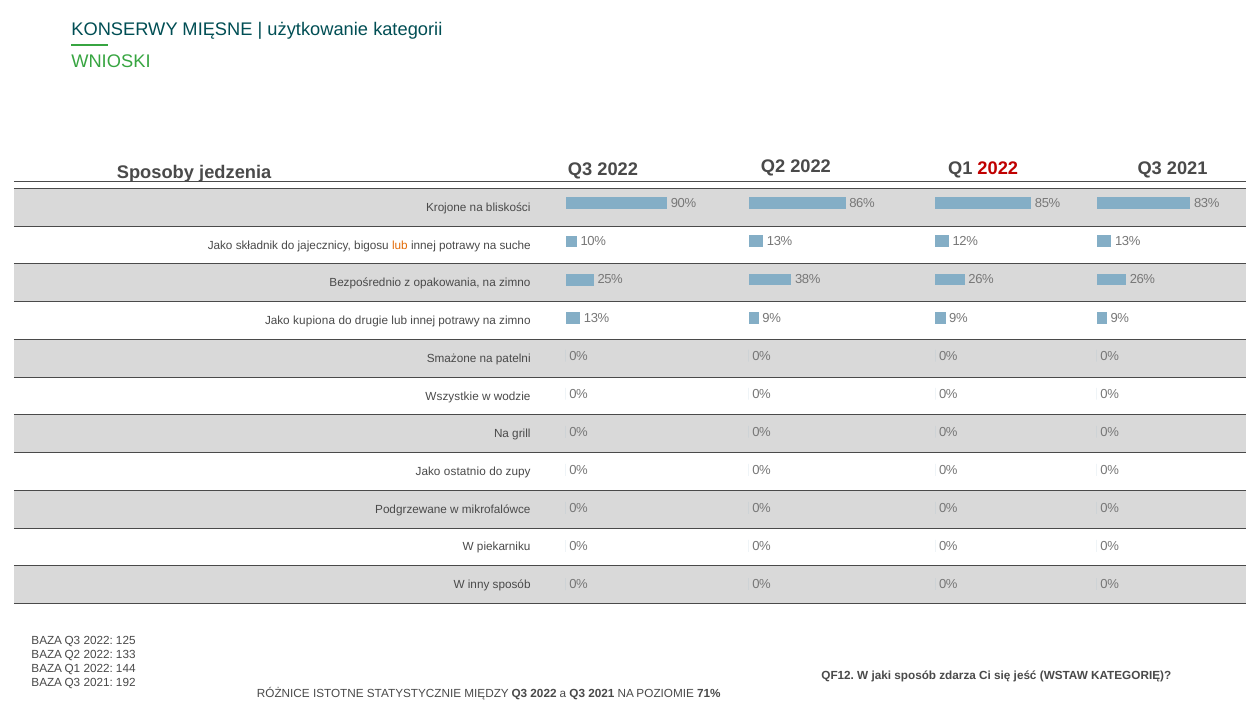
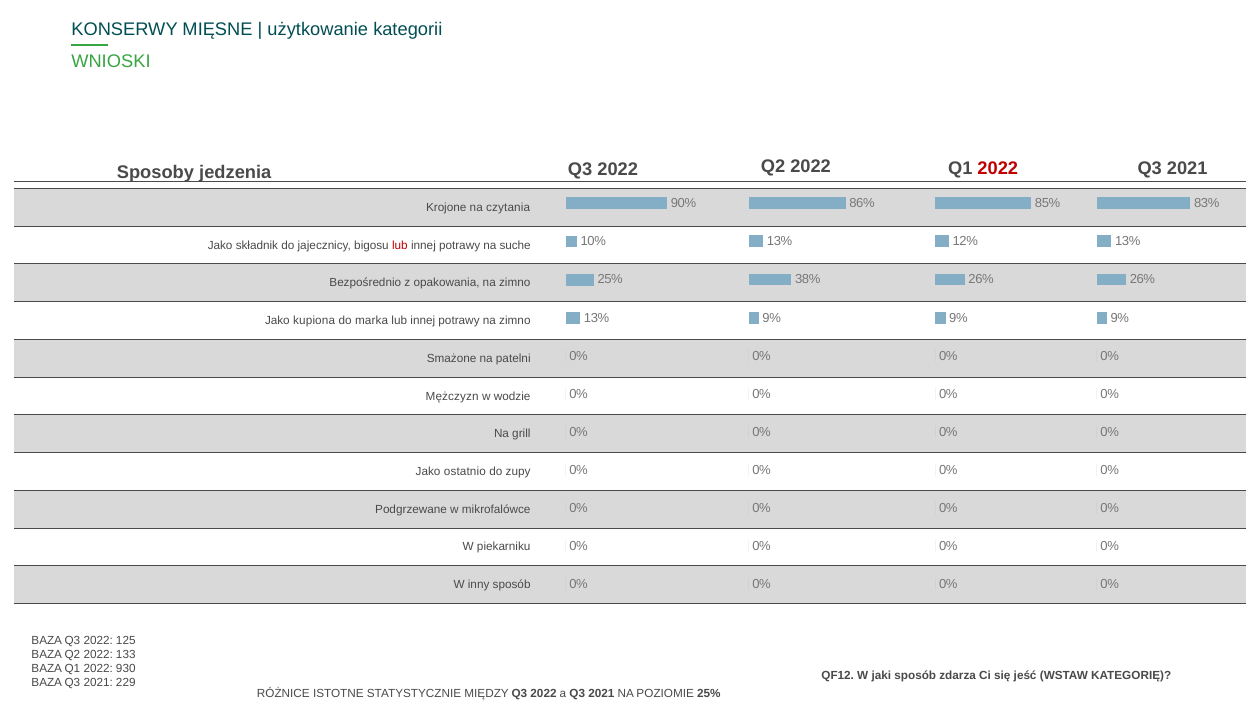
bliskości: bliskości -> czytania
lub at (400, 245) colour: orange -> red
drugie: drugie -> marka
Wszystkie: Wszystkie -> Mężczyzn
144: 144 -> 930
192: 192 -> 229
POZIOMIE 71%: 71% -> 25%
